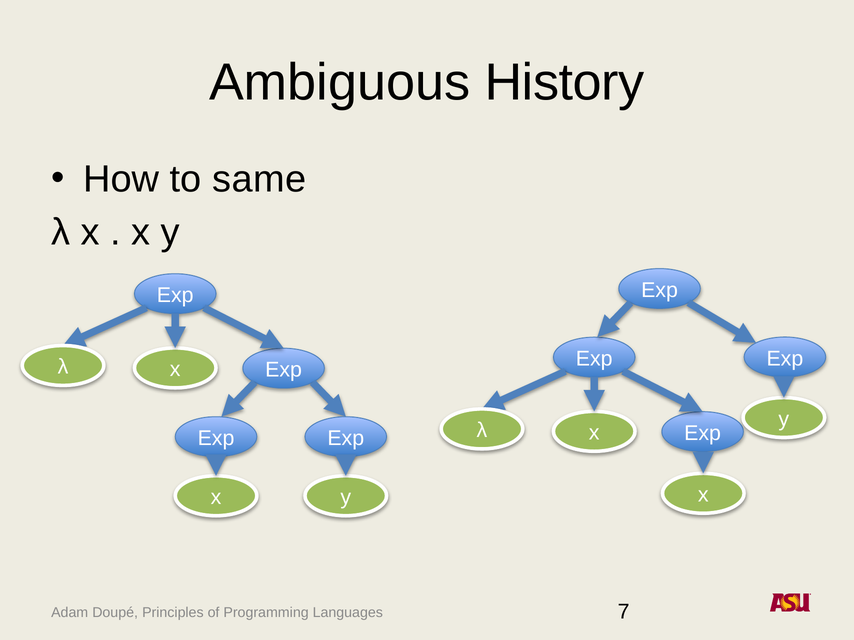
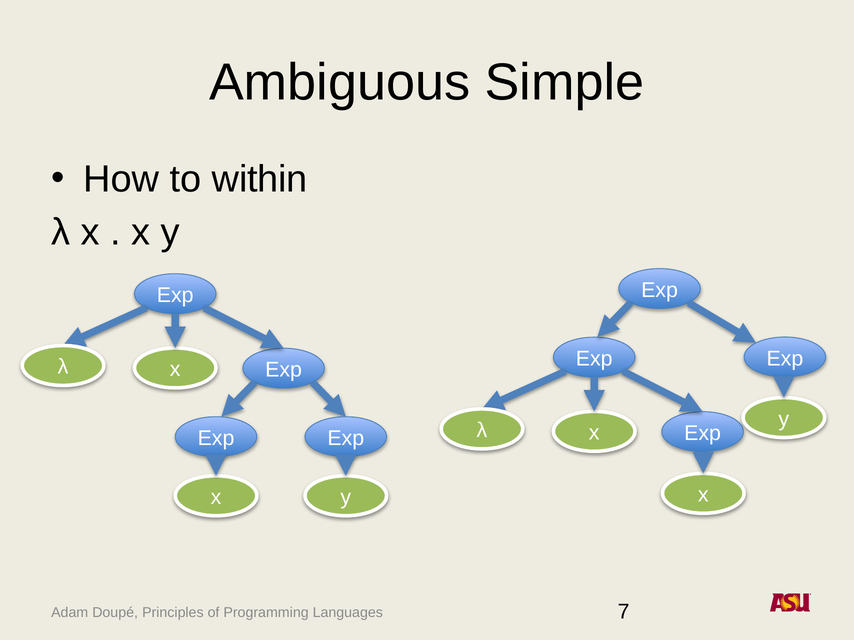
History: History -> Simple
same: same -> within
